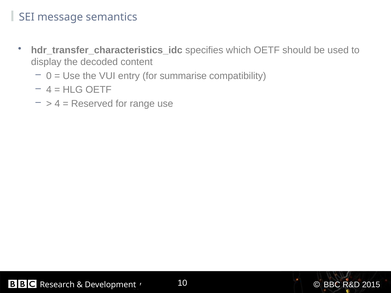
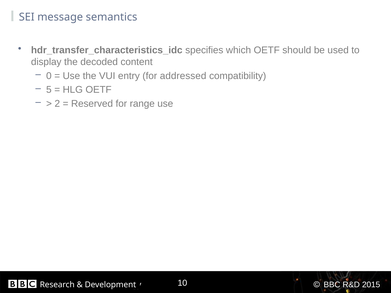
summarise: summarise -> addressed
4 at (49, 90): 4 -> 5
4 at (57, 104): 4 -> 2
